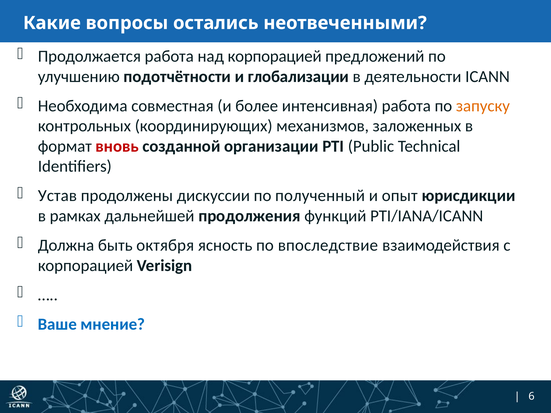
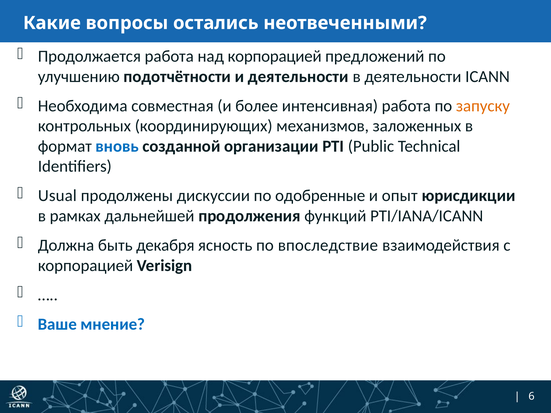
и глобализации: глобализации -> деятельности
вновь colour: red -> blue
Устав: Устав -> Usual
полученный: полученный -> одобренные
октября: октября -> декабря
